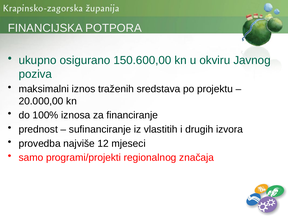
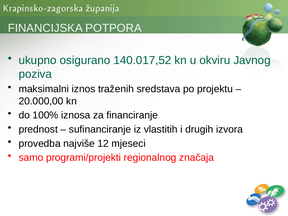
150.600,00: 150.600,00 -> 140.017,52
